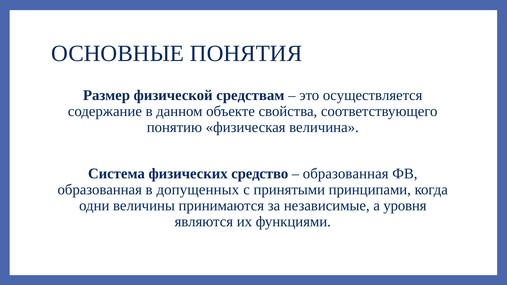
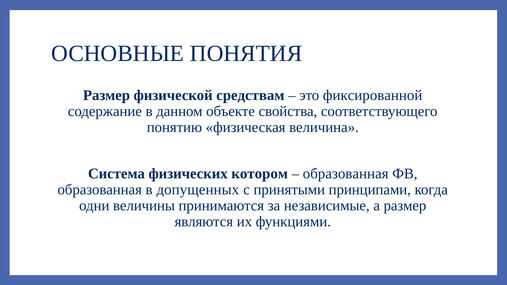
осуществляется: осуществляется -> фиксированной
средство: средство -> котором
а уровня: уровня -> размер
